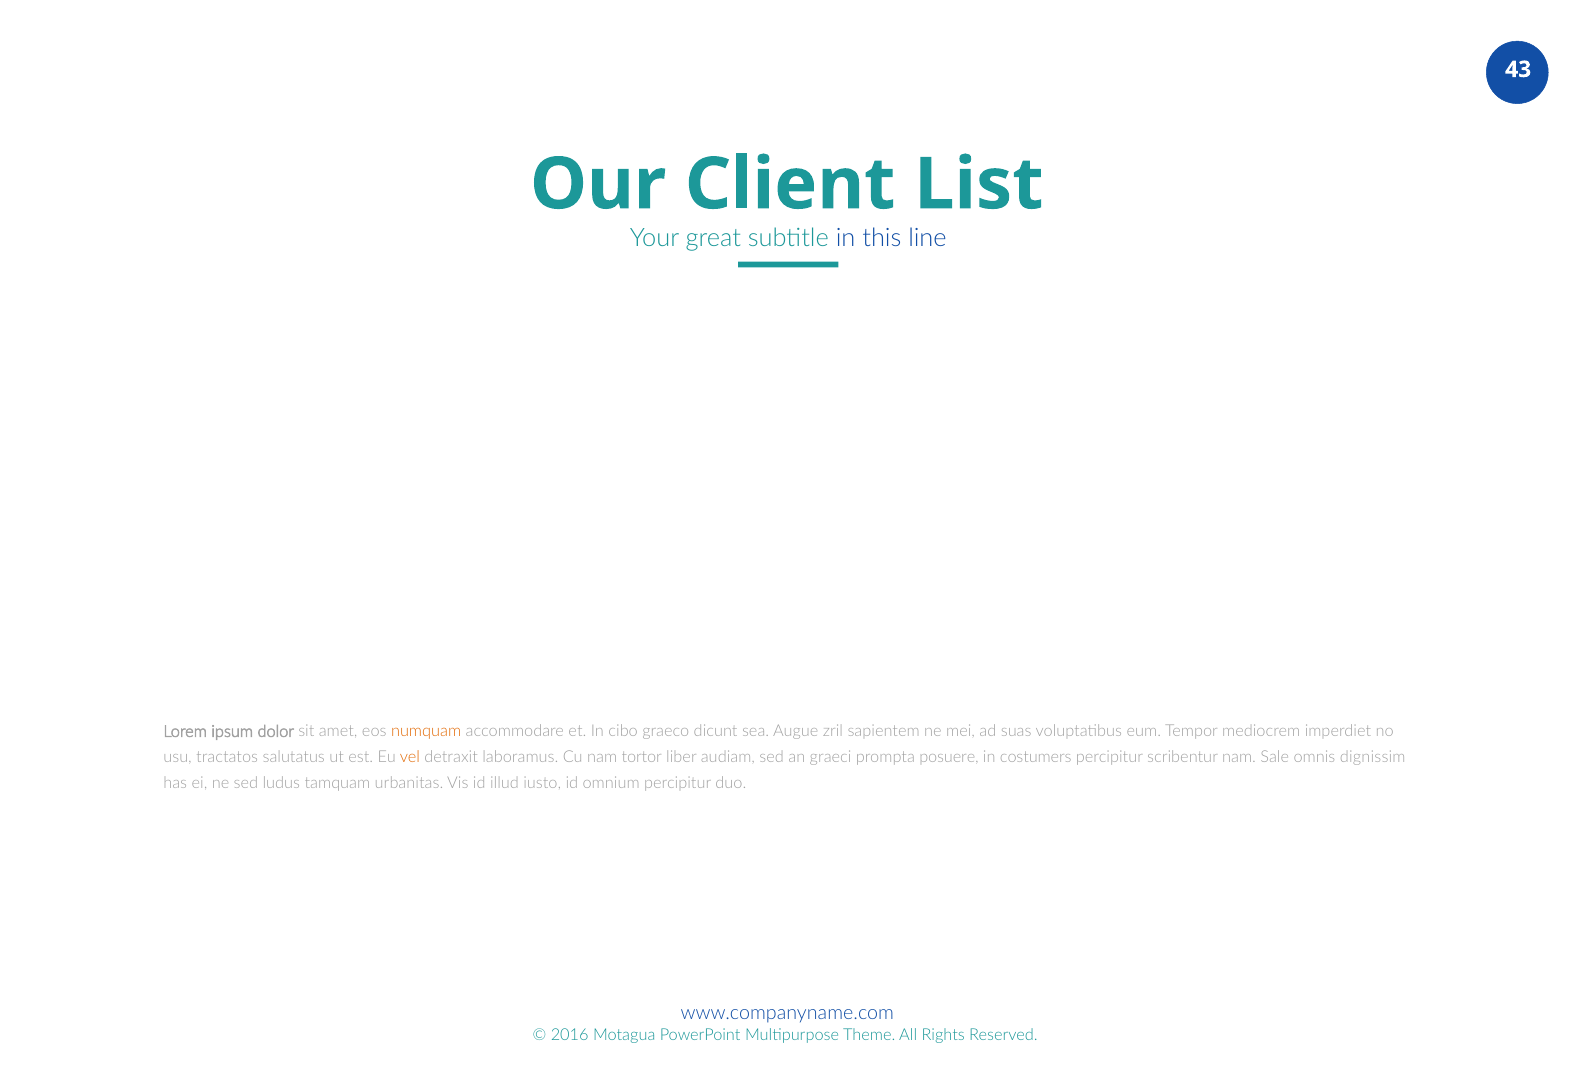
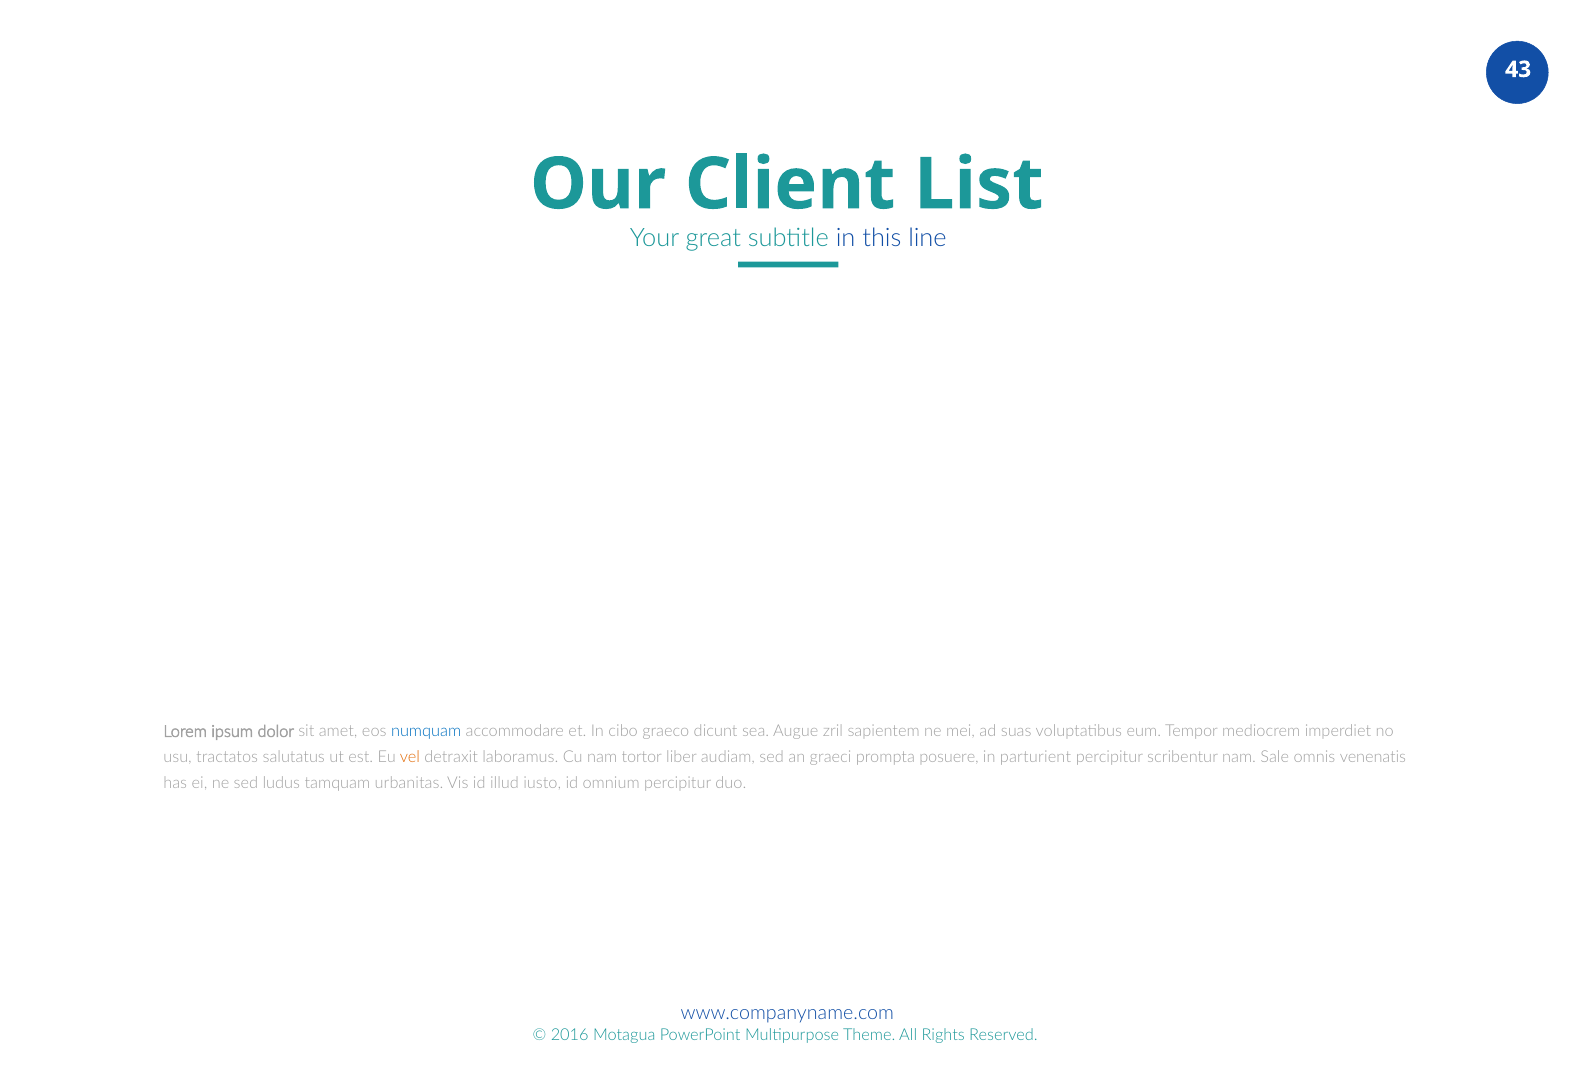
numquam colour: orange -> blue
costumers: costumers -> parturient
dignissim: dignissim -> venenatis
